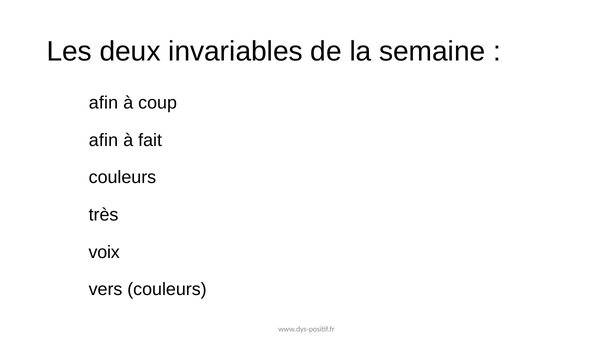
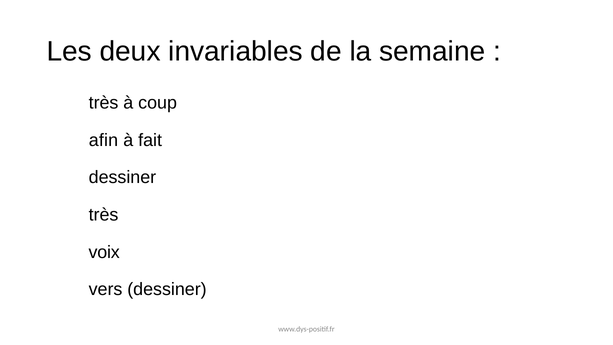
afin at (103, 103): afin -> très
couleurs at (122, 177): couleurs -> dessiner
vers couleurs: couleurs -> dessiner
